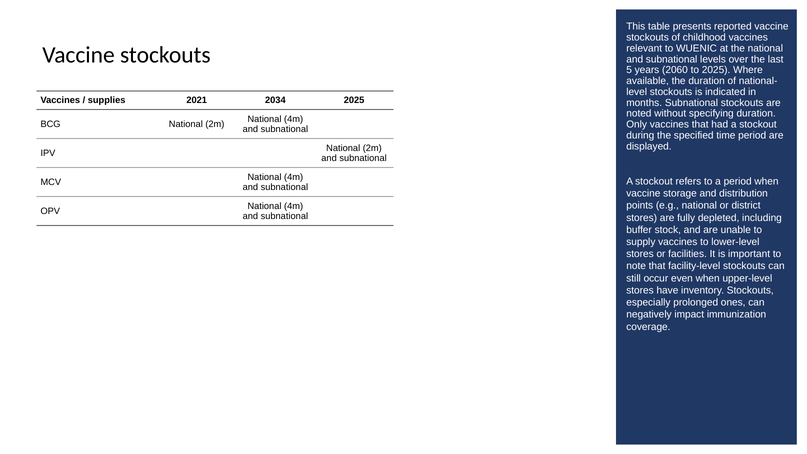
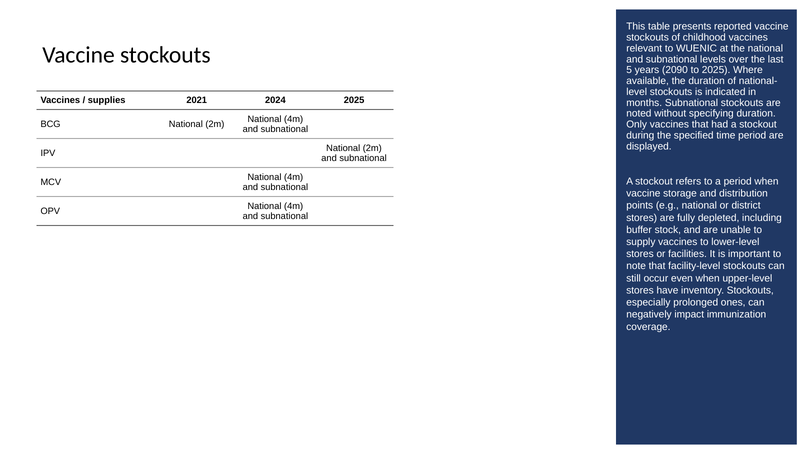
2060: 2060 -> 2090
2034: 2034 -> 2024
